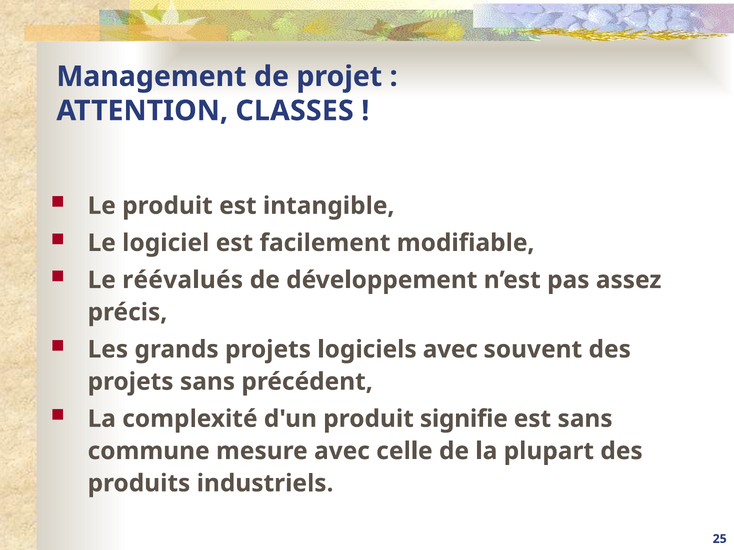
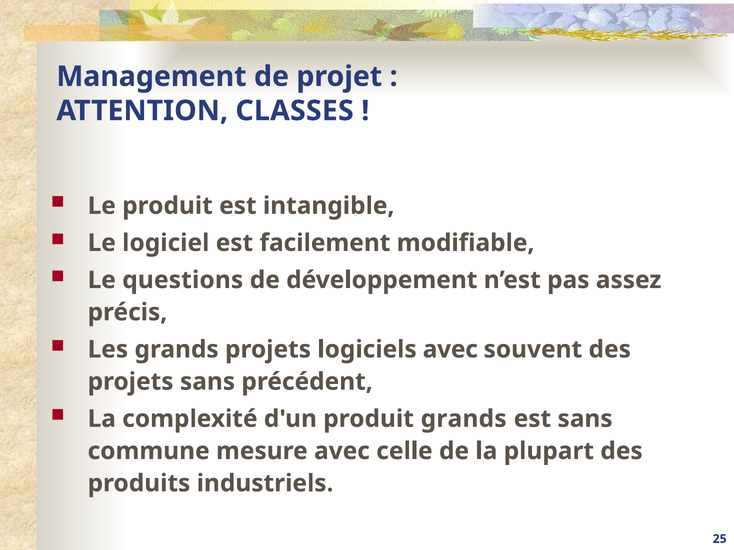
réévalués: réévalués -> questions
produit signifie: signifie -> grands
